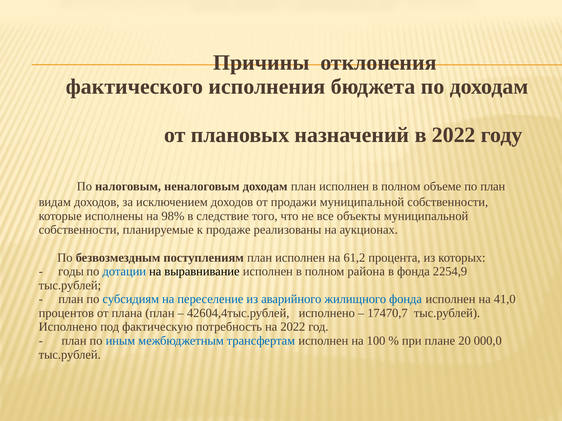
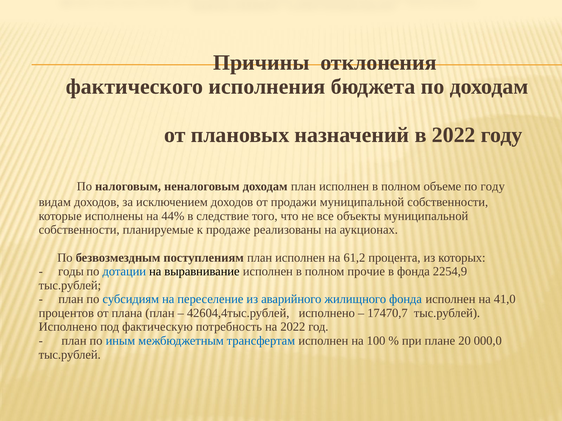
по план: план -> году
98%: 98% -> 44%
района: района -> прочие
